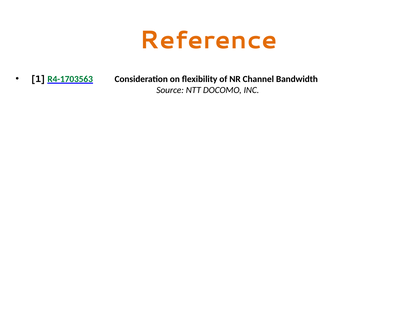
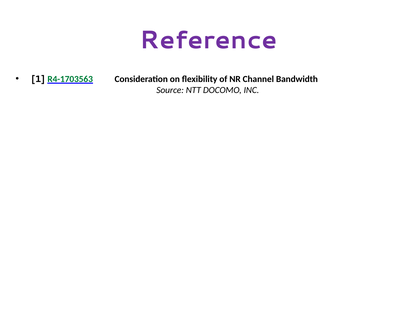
Reference colour: orange -> purple
